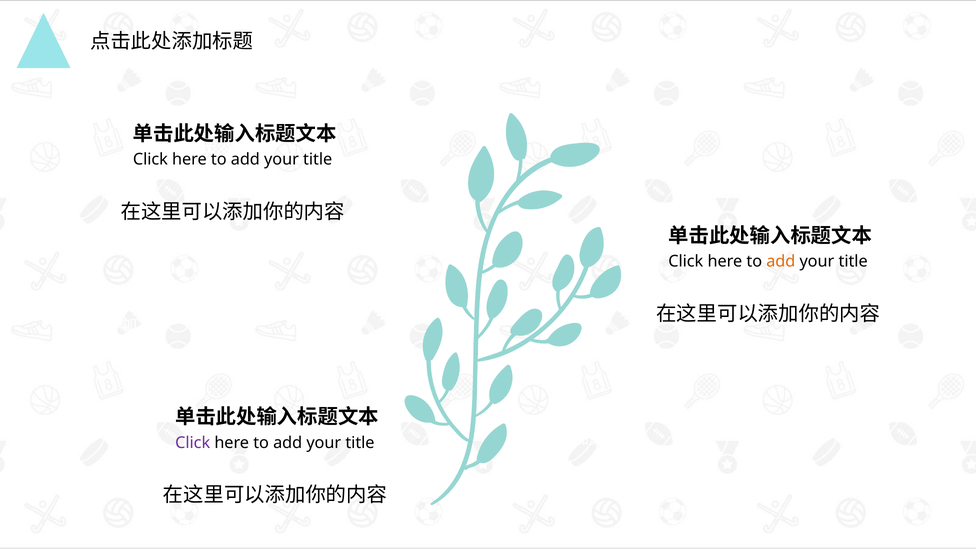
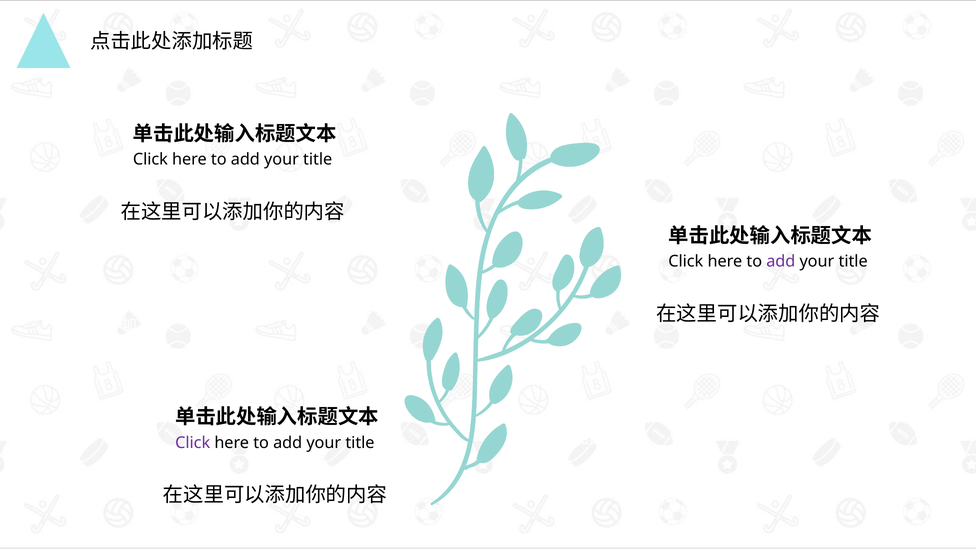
add at (781, 262) colour: orange -> purple
